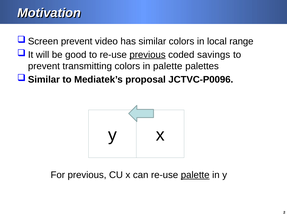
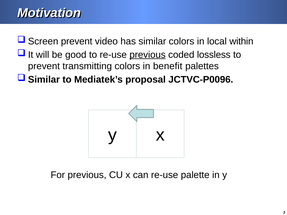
range: range -> within
savings: savings -> lossless
in palette: palette -> benefit
palette at (195, 175) underline: present -> none
